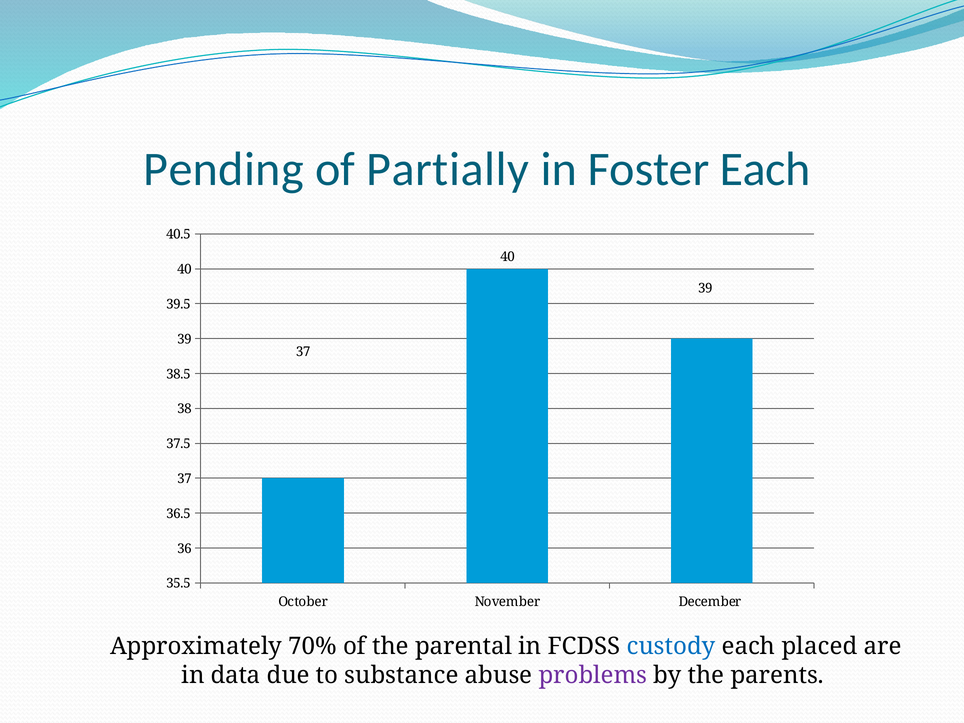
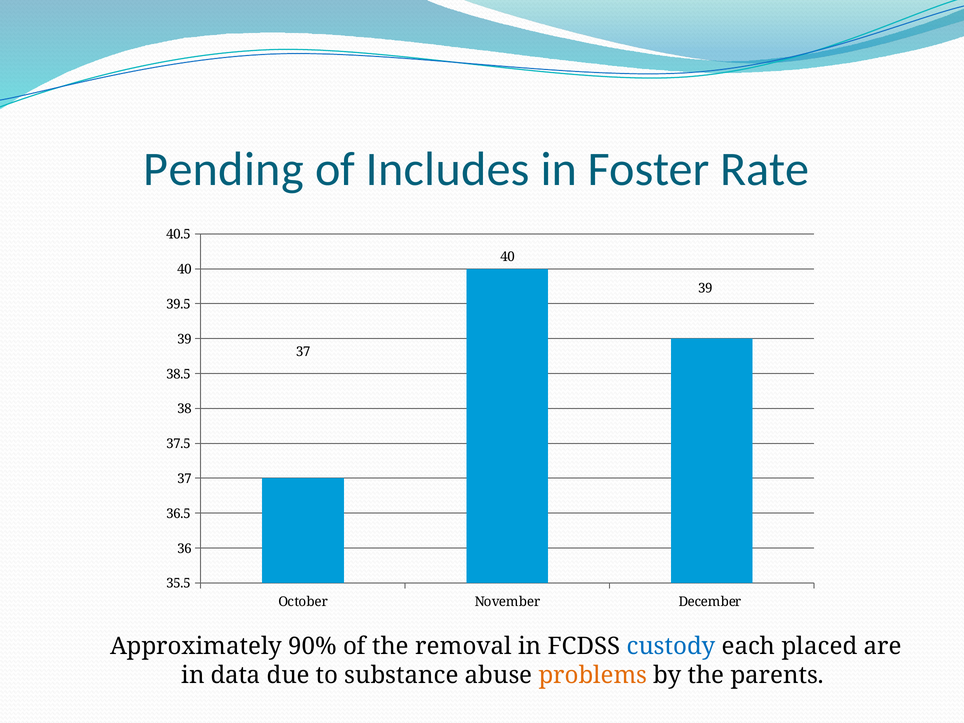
Partially: Partially -> Includes
Foster Each: Each -> Rate
70%: 70% -> 90%
parental: parental -> removal
problems colour: purple -> orange
